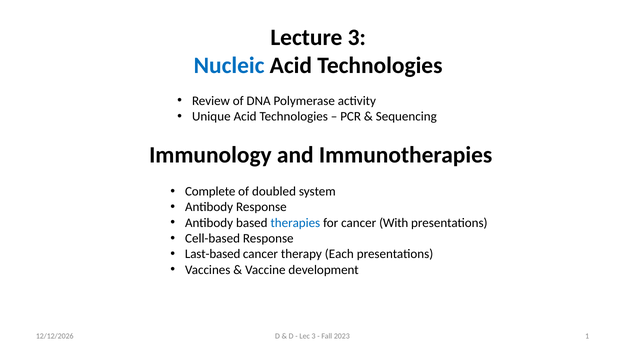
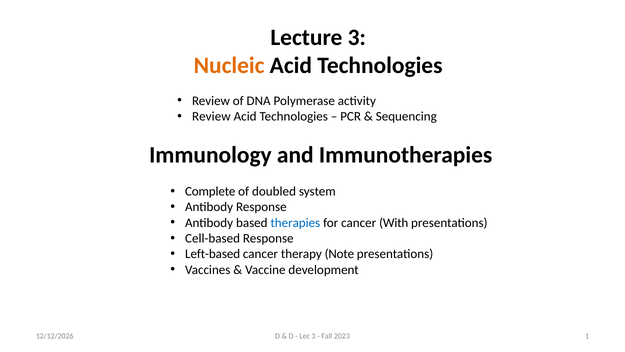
Nucleic colour: blue -> orange
Unique at (211, 116): Unique -> Review
Last-based: Last-based -> Left-based
Each: Each -> Note
